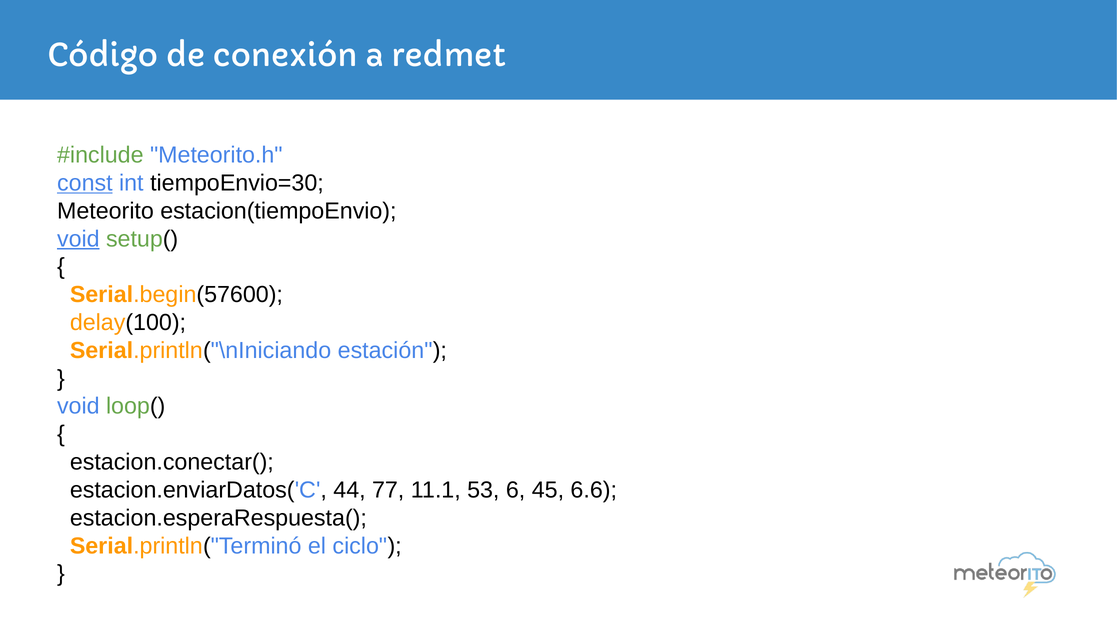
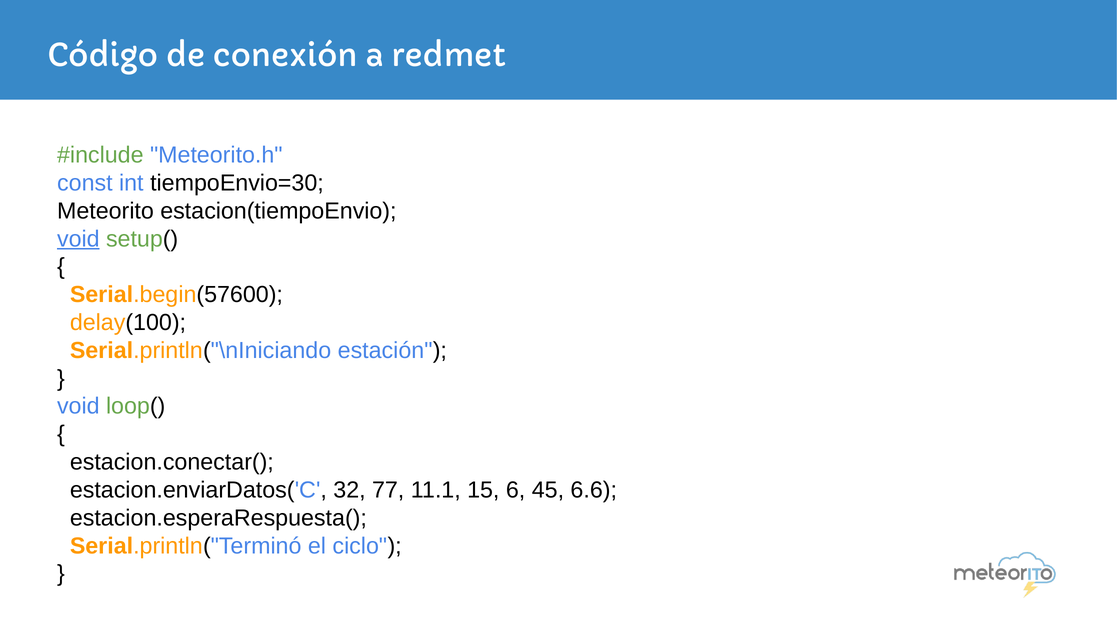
const underline: present -> none
44: 44 -> 32
53: 53 -> 15
